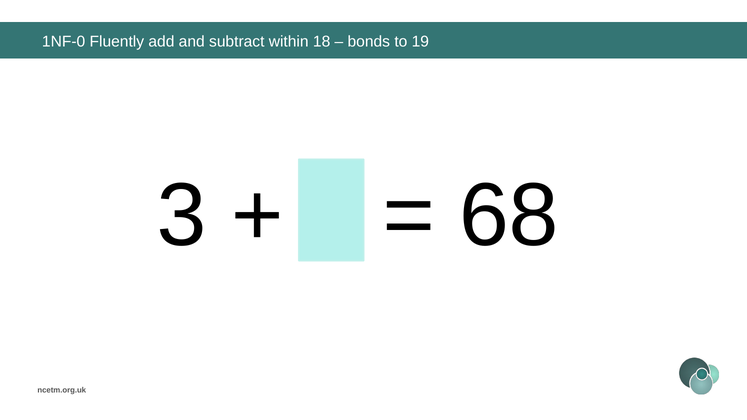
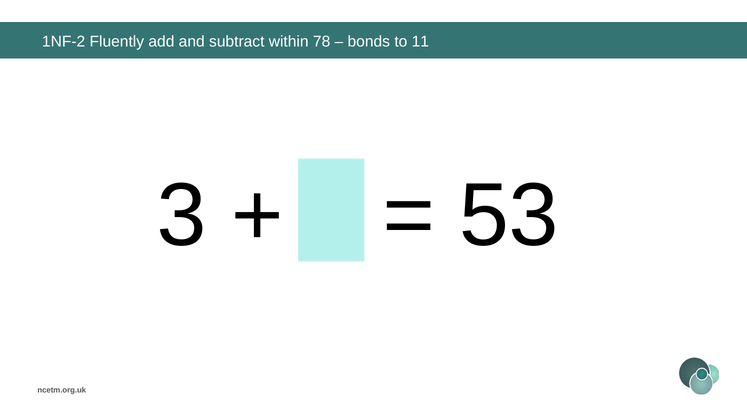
1NF-0: 1NF-0 -> 1NF-2
18: 18 -> 78
19: 19 -> 11
68: 68 -> 53
